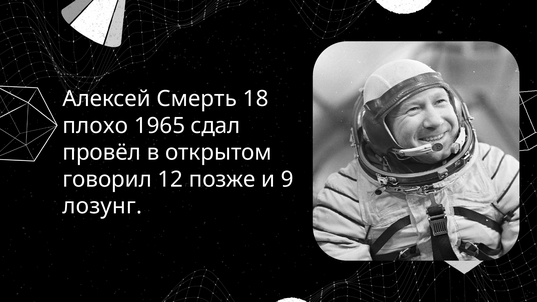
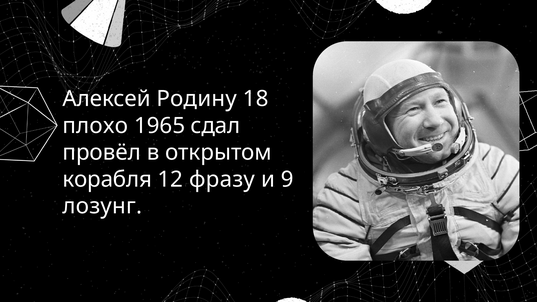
Смерть: Смерть -> Родину
говорил: говорил -> корабля
позже: позже -> фразу
